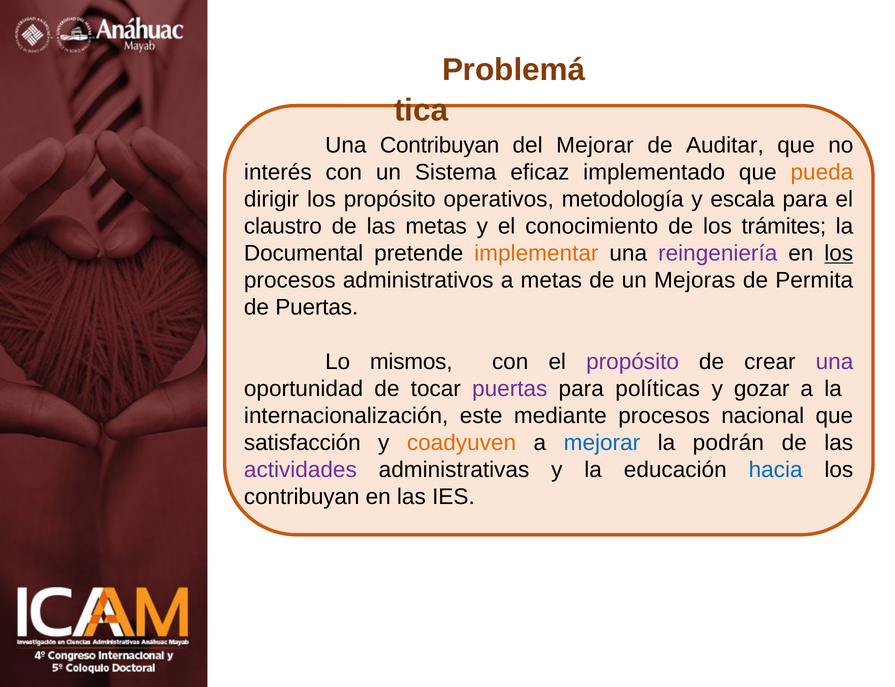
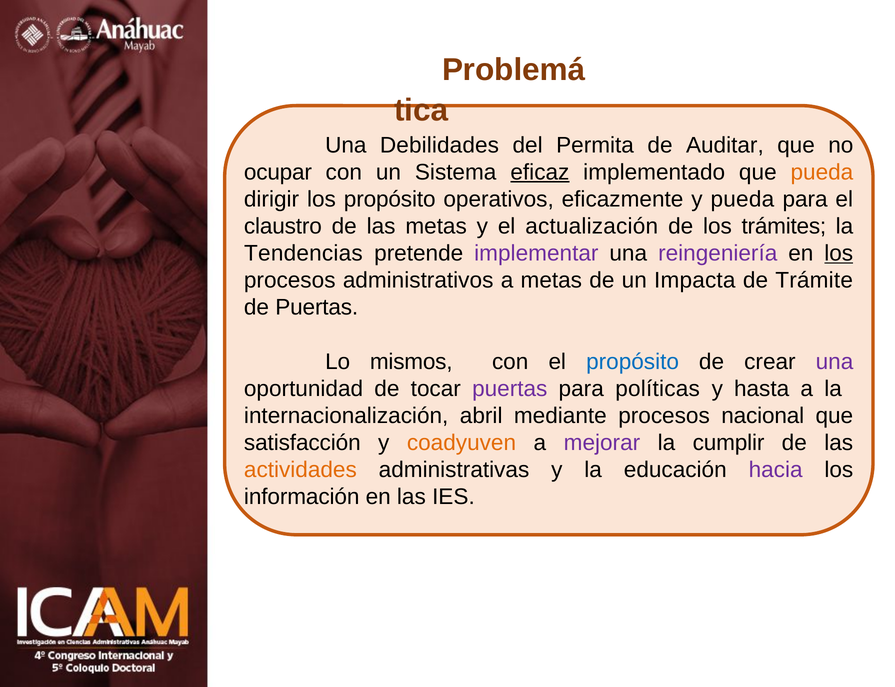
Una Contribuyan: Contribuyan -> Debilidades
del Mejorar: Mejorar -> Permita
interés: interés -> ocupar
eficaz underline: none -> present
metodología: metodología -> eficazmente
y escala: escala -> pueda
conocimiento: conocimiento -> actualización
Documental: Documental -> Tendencias
implementar colour: orange -> purple
Mejoras: Mejoras -> Impacta
Permita: Permita -> Trámite
propósito at (633, 362) colour: purple -> blue
gozar: gozar -> hasta
este: este -> abril
mejorar at (602, 443) colour: blue -> purple
podrán: podrán -> cumplir
actividades colour: purple -> orange
hacia colour: blue -> purple
contribuyan at (302, 497): contribuyan -> información
